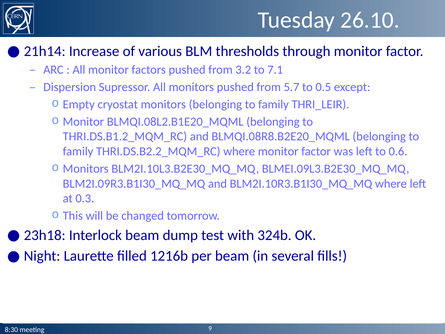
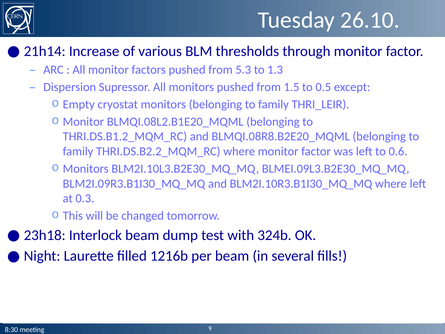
3.2: 3.2 -> 5.3
7.1: 7.1 -> 1.3
5.7: 5.7 -> 1.5
